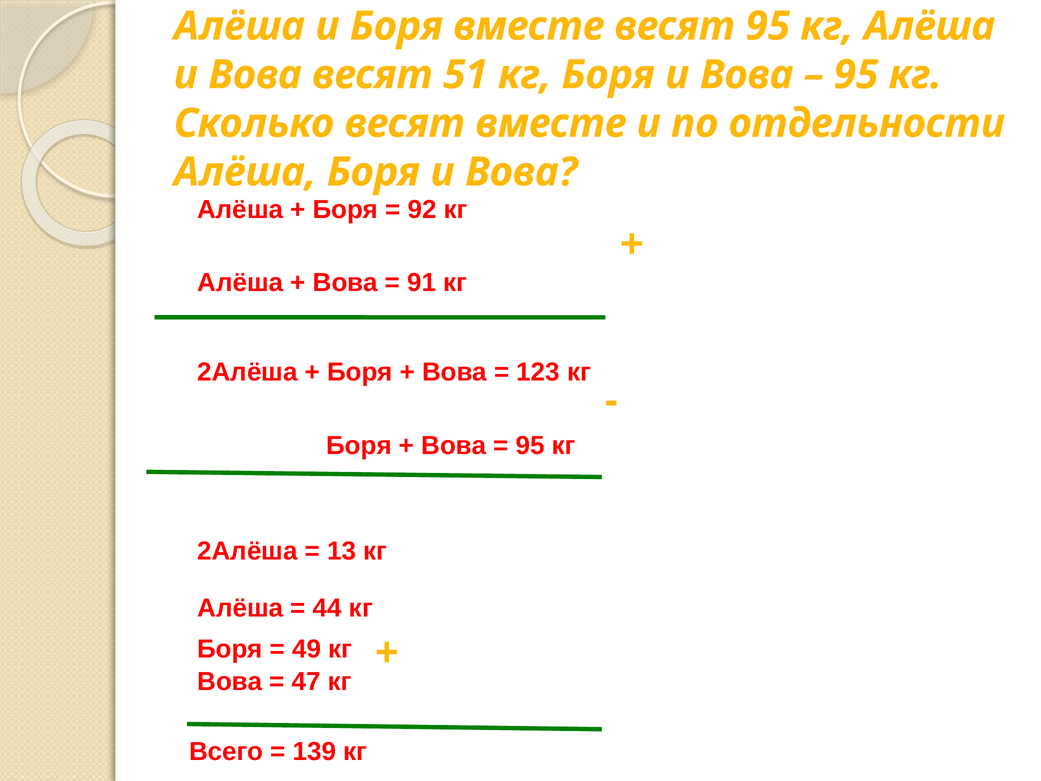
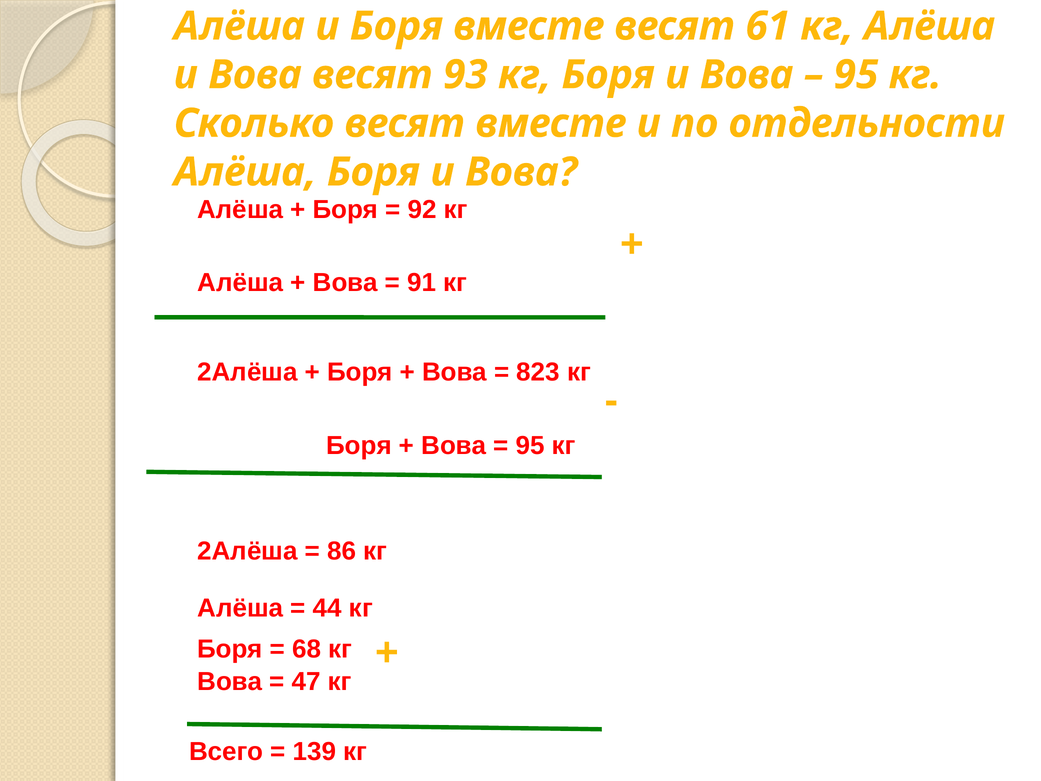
весят 95: 95 -> 61
51: 51 -> 93
123: 123 -> 823
13: 13 -> 86
49: 49 -> 68
